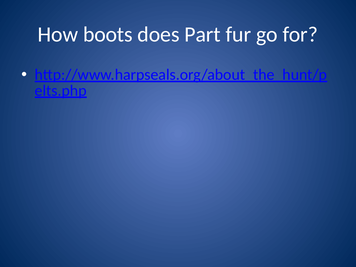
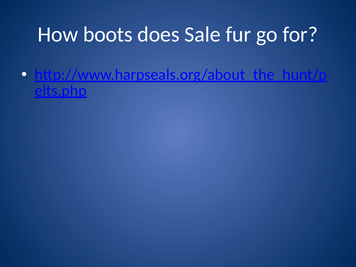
Part: Part -> Sale
